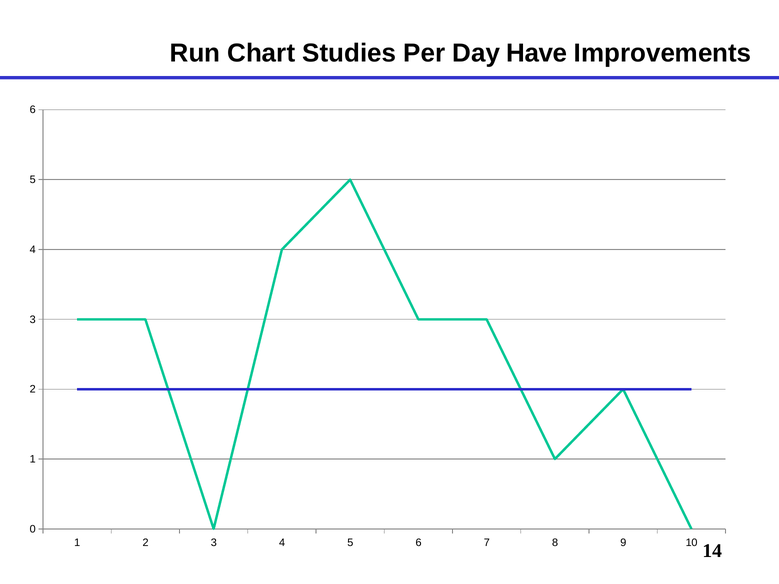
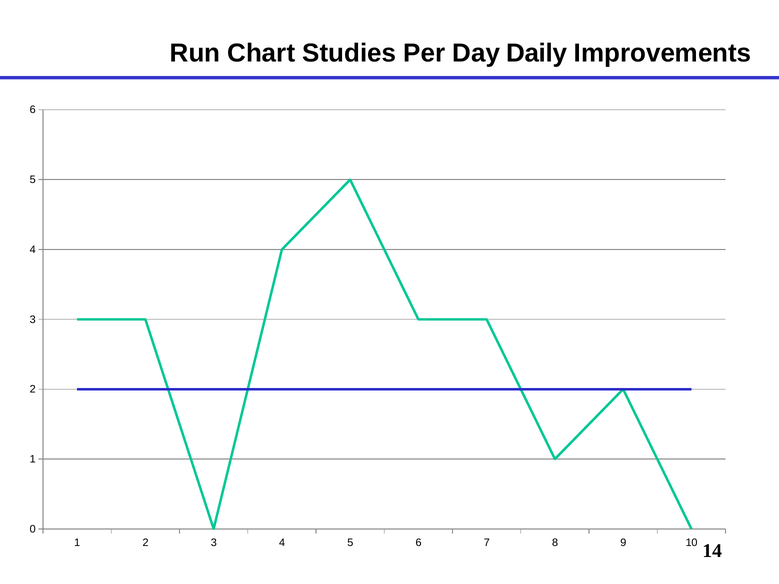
Have: Have -> Daily
